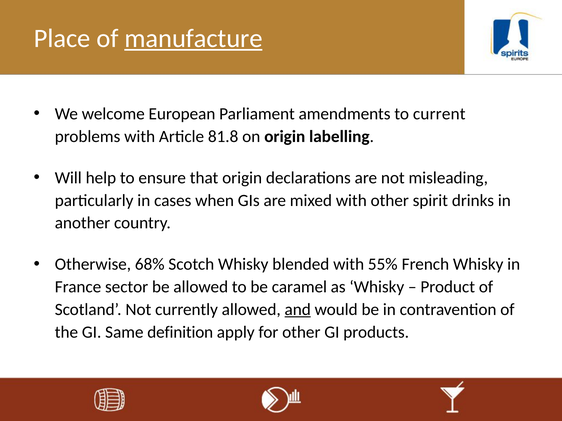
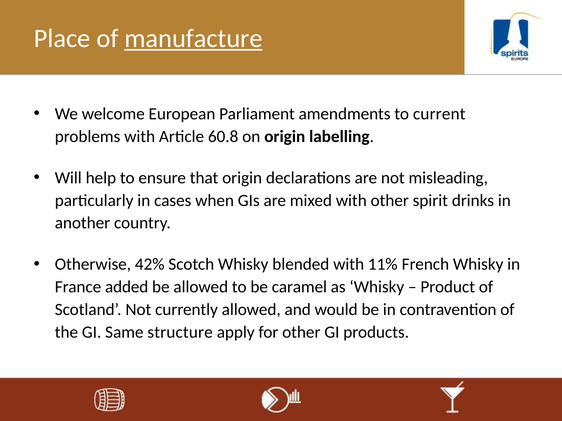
81.8: 81.8 -> 60.8
68%: 68% -> 42%
55%: 55% -> 11%
sector: sector -> added
and underline: present -> none
definition: definition -> structure
